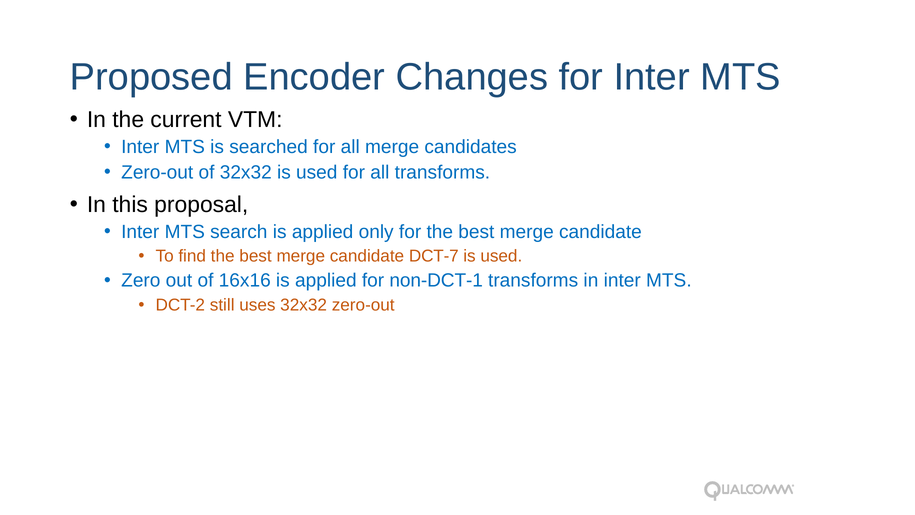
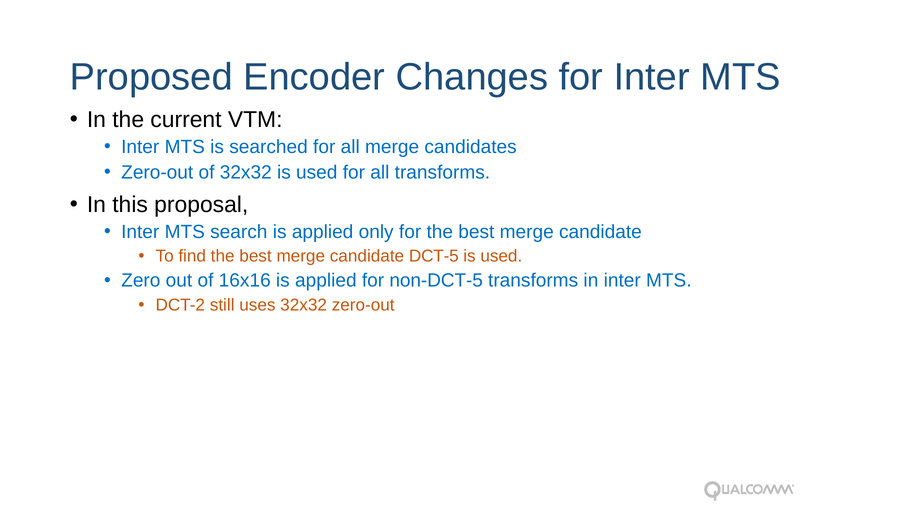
DCT-7: DCT-7 -> DCT-5
non-DCT-1: non-DCT-1 -> non-DCT-5
